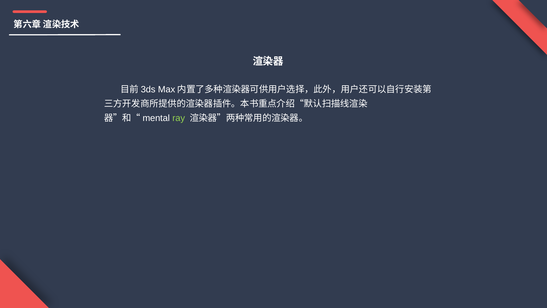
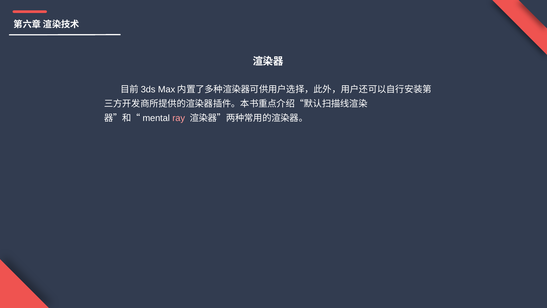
ray colour: light green -> pink
